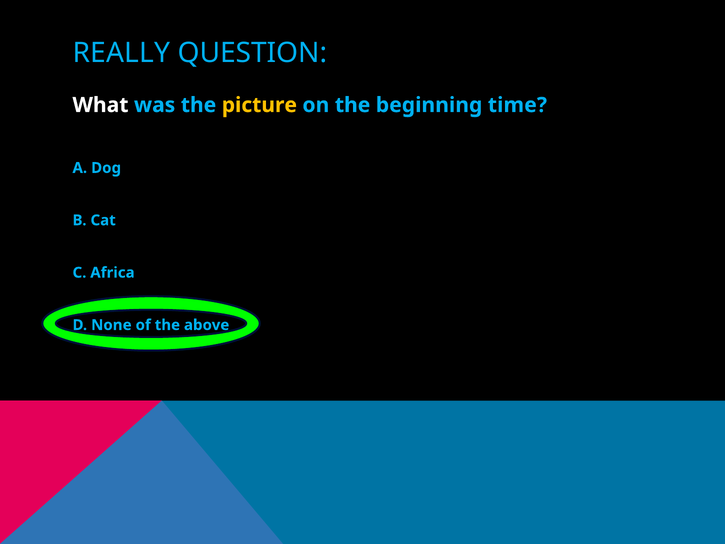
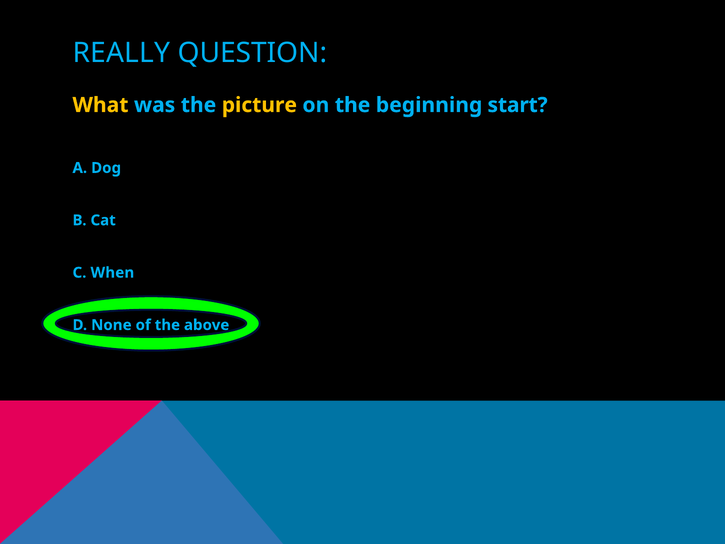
What colour: white -> yellow
time: time -> start
Africa: Africa -> When
